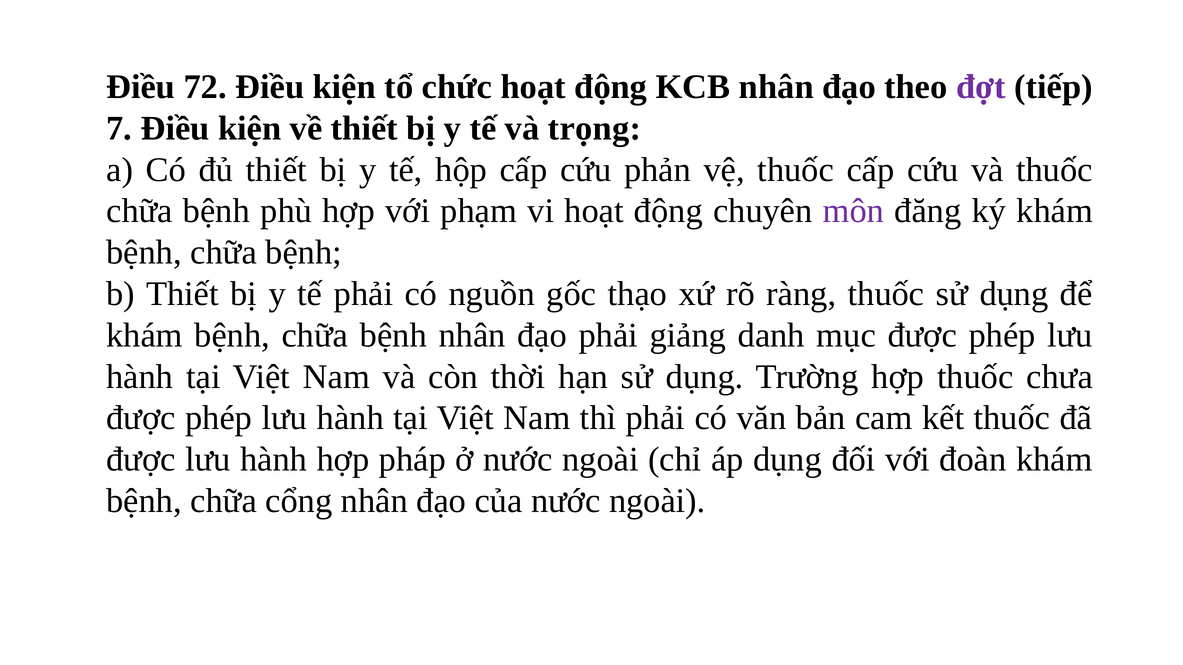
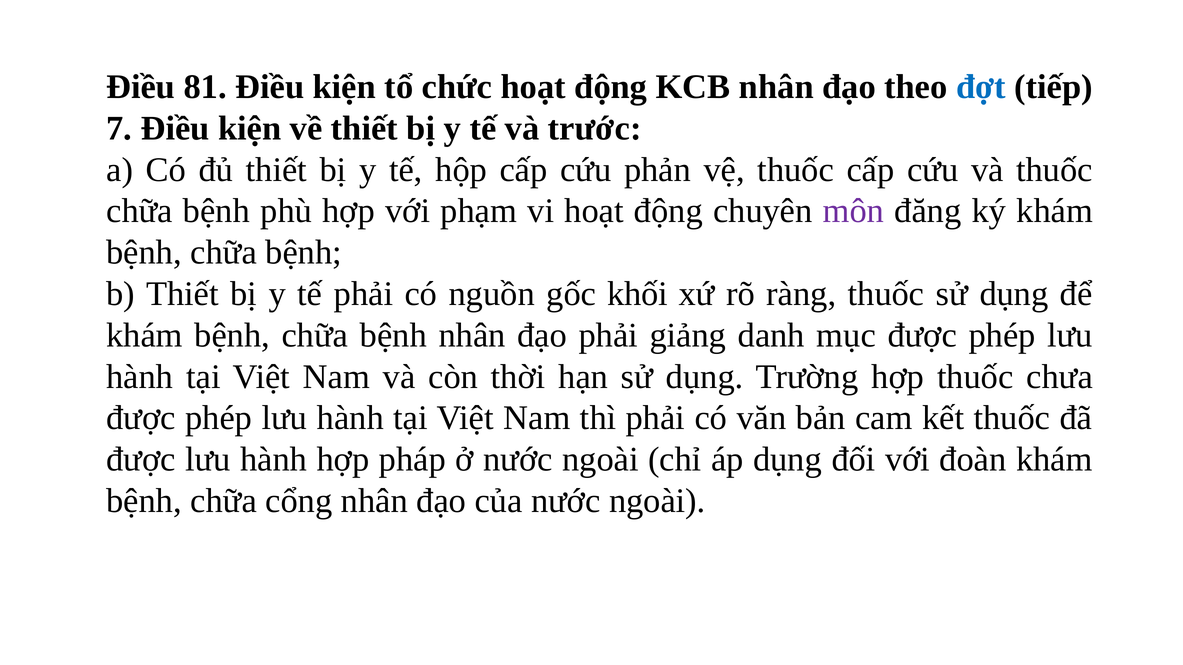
72: 72 -> 81
đợt colour: purple -> blue
trọng: trọng -> trước
thạo: thạo -> khối
